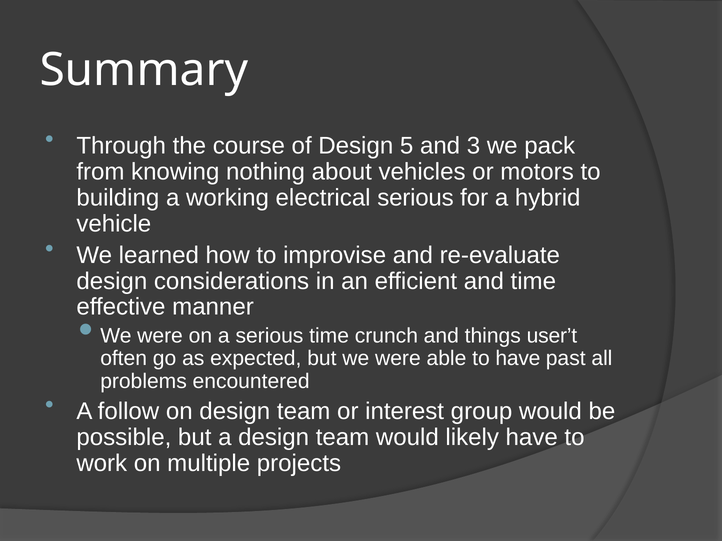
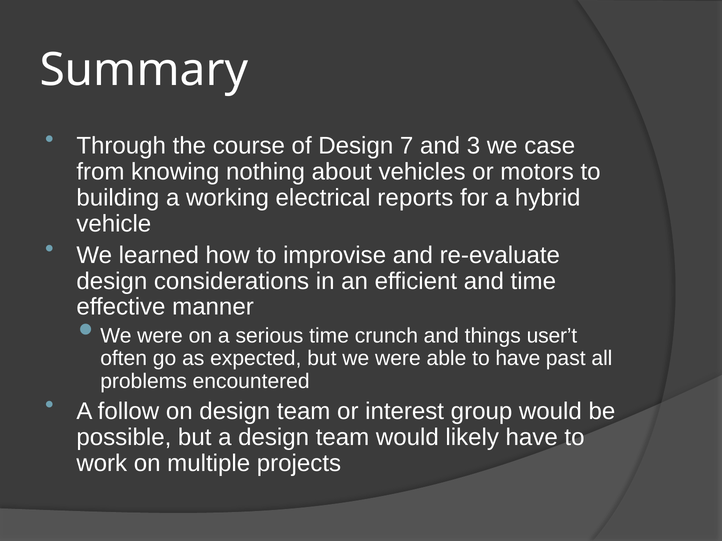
5: 5 -> 7
pack: pack -> case
electrical serious: serious -> reports
